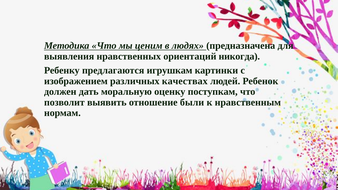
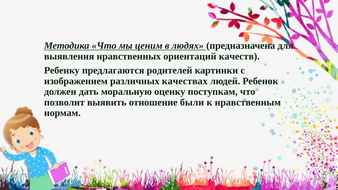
никогда: никогда -> качеств
игрушкам: игрушкам -> родителей
